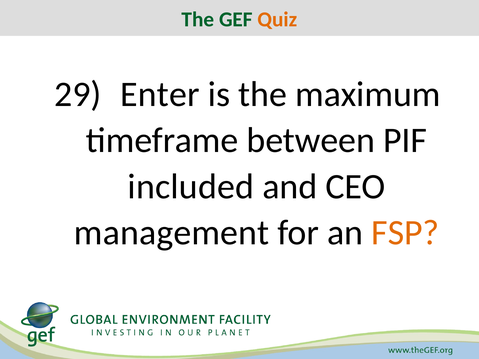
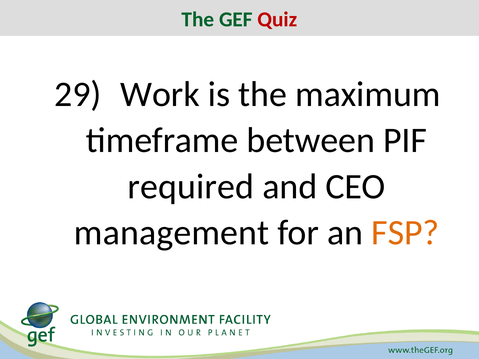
Quiz colour: orange -> red
Enter: Enter -> Work
included: included -> required
